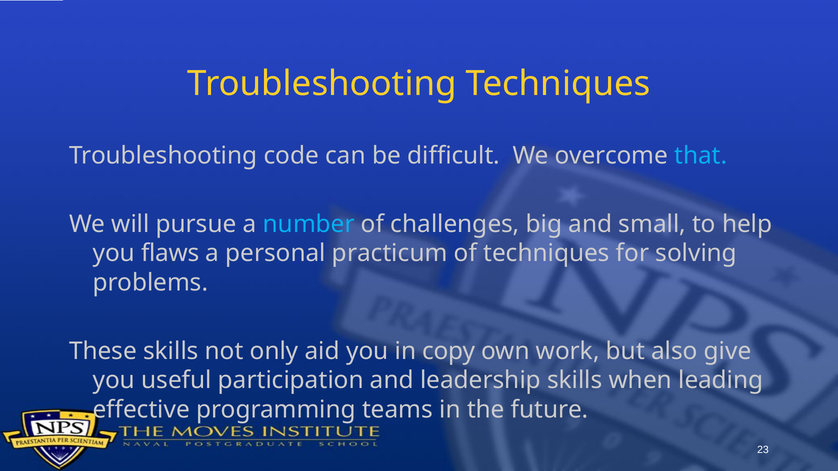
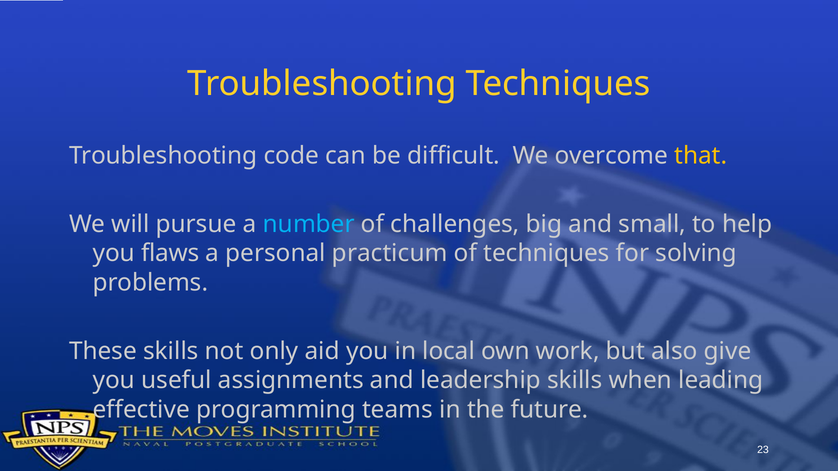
that colour: light blue -> yellow
copy: copy -> local
participation: participation -> assignments
